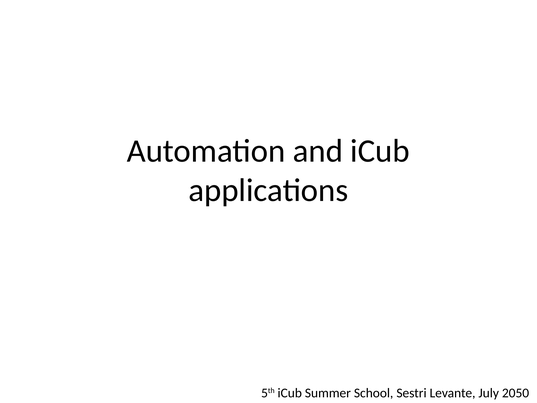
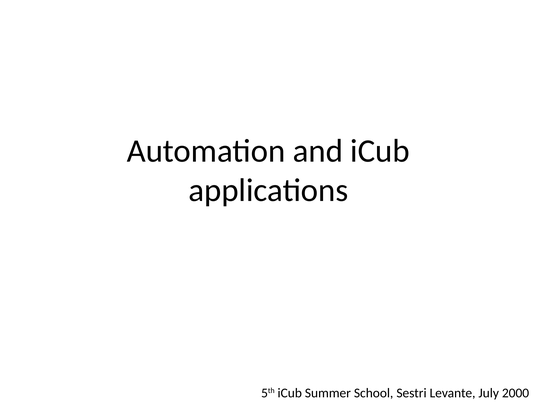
2050: 2050 -> 2000
